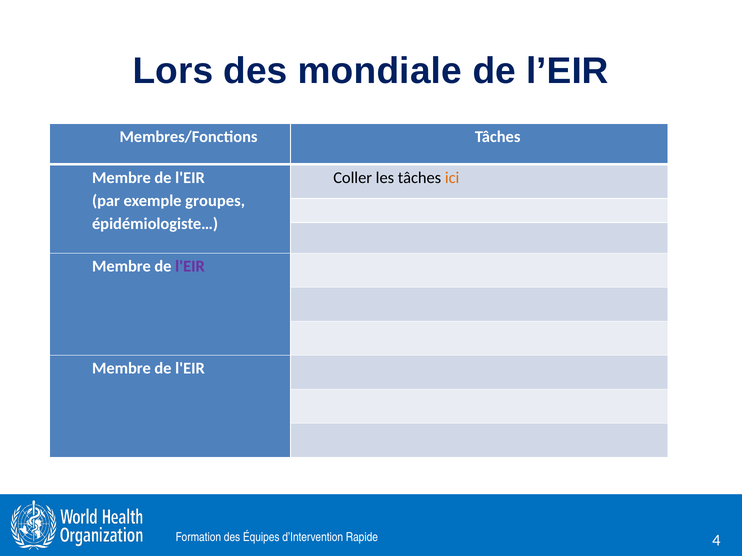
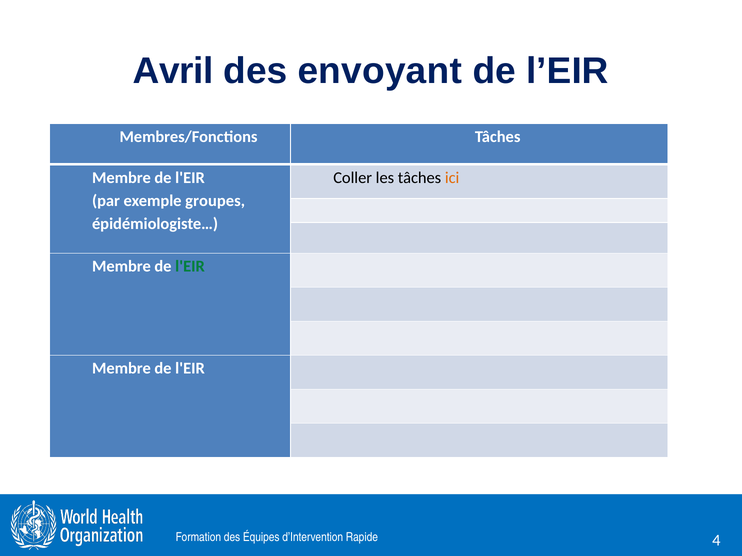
Lors: Lors -> Avril
mondiale: mondiale -> envoyant
l'EIR at (190, 267) colour: purple -> green
